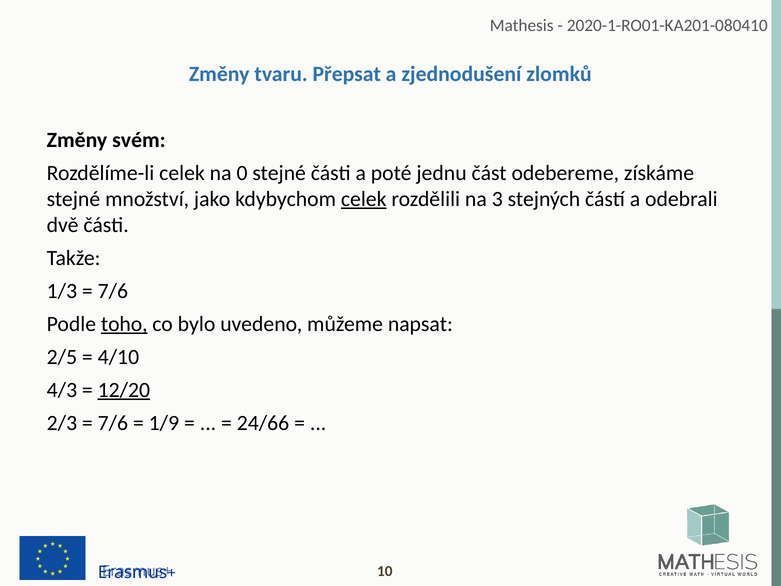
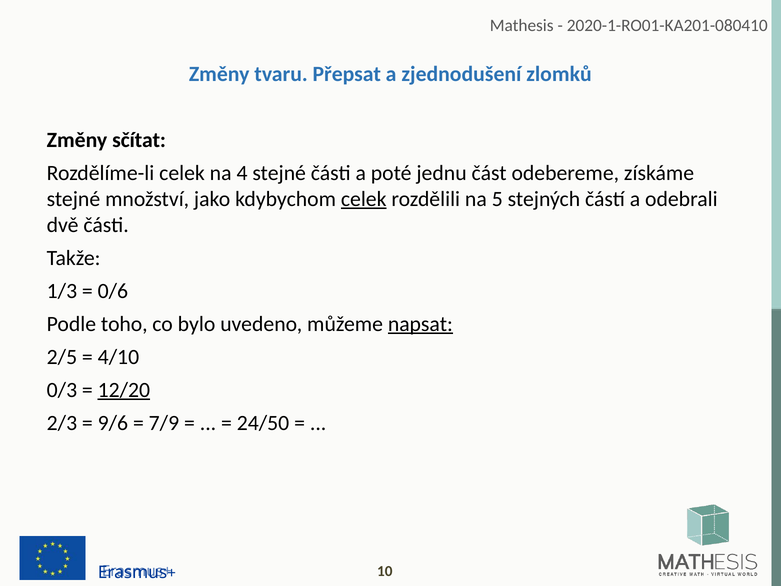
svém: svém -> sčítat
0: 0 -> 4
3: 3 -> 5
7/6 at (113, 291): 7/6 -> 0/6
toho underline: present -> none
napsat underline: none -> present
4/3: 4/3 -> 0/3
7/6 at (113, 423): 7/6 -> 9/6
1/9: 1/9 -> 7/9
24/66: 24/66 -> 24/50
